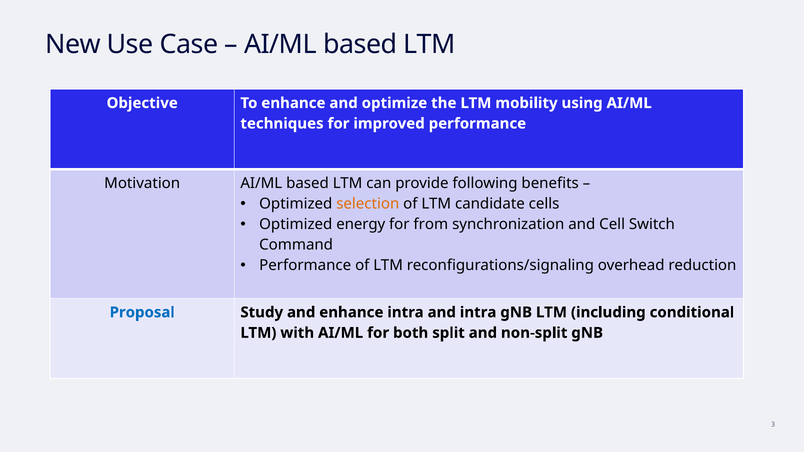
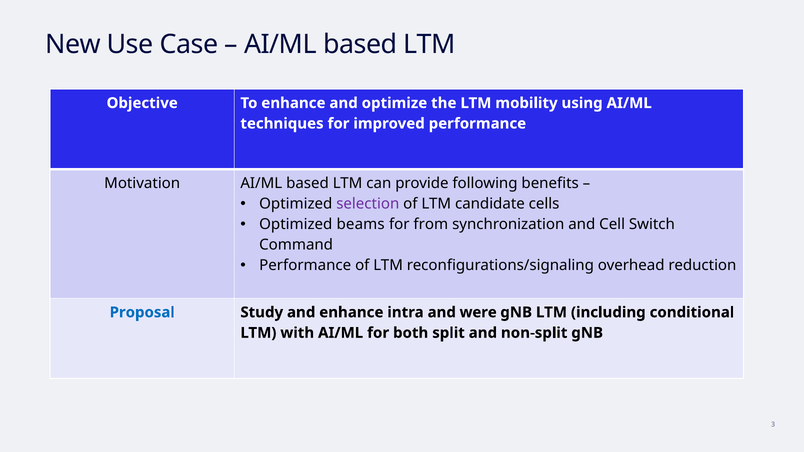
selection colour: orange -> purple
energy: energy -> beams
and intra: intra -> were
